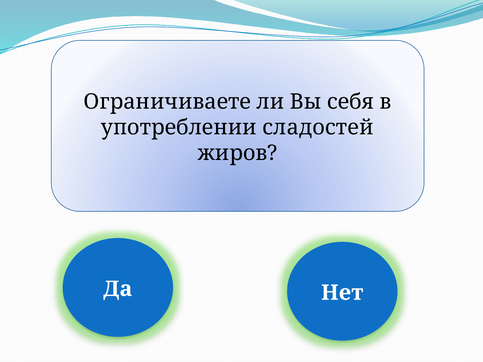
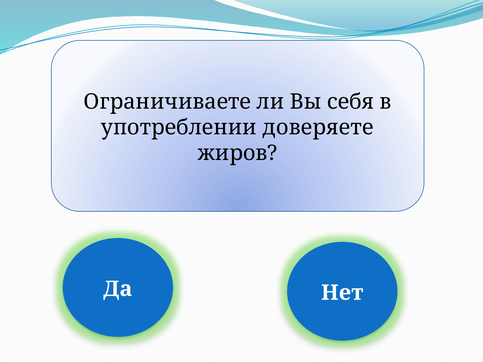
сладостей: сладостей -> доверяете
